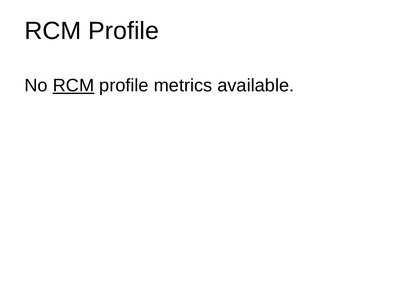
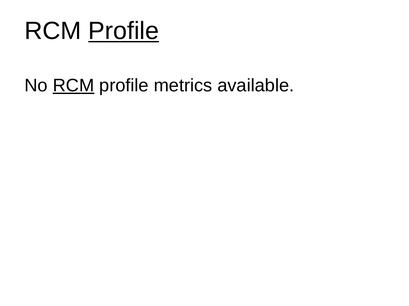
Profile at (124, 31) underline: none -> present
